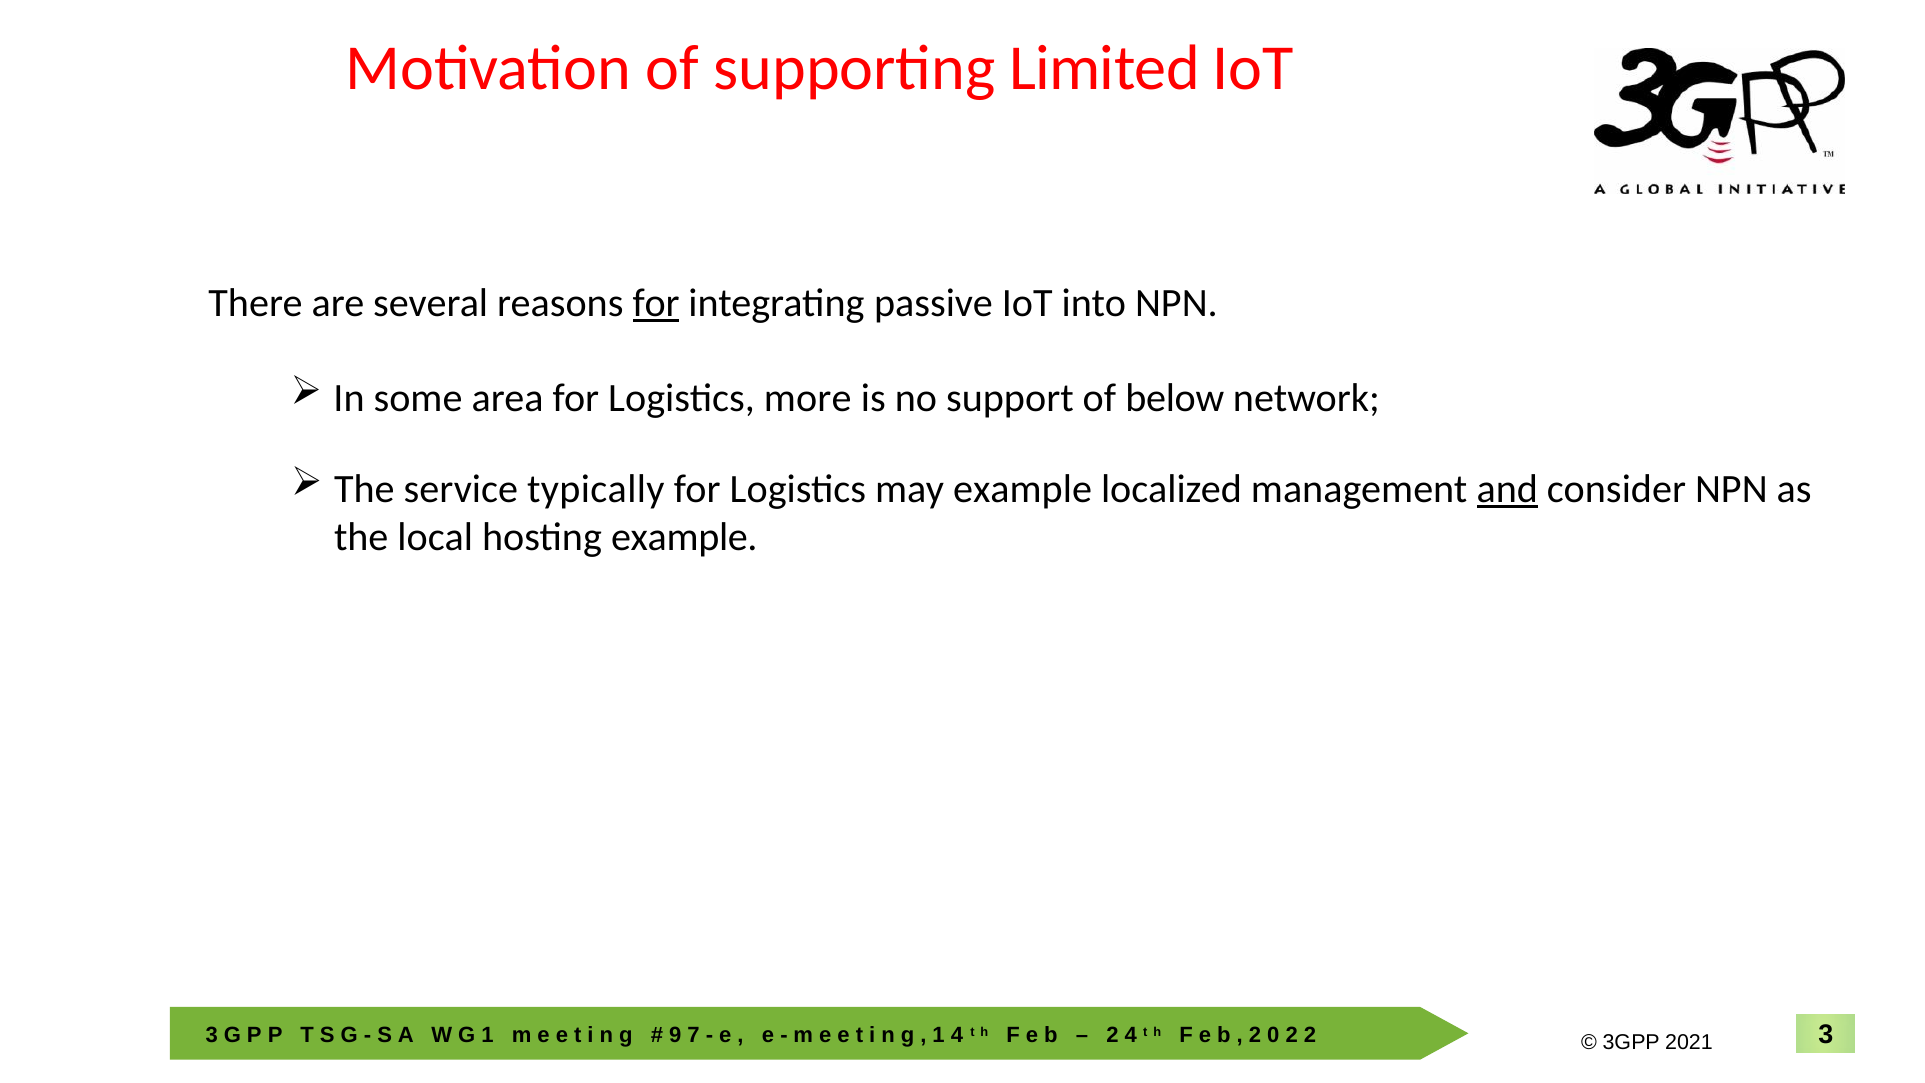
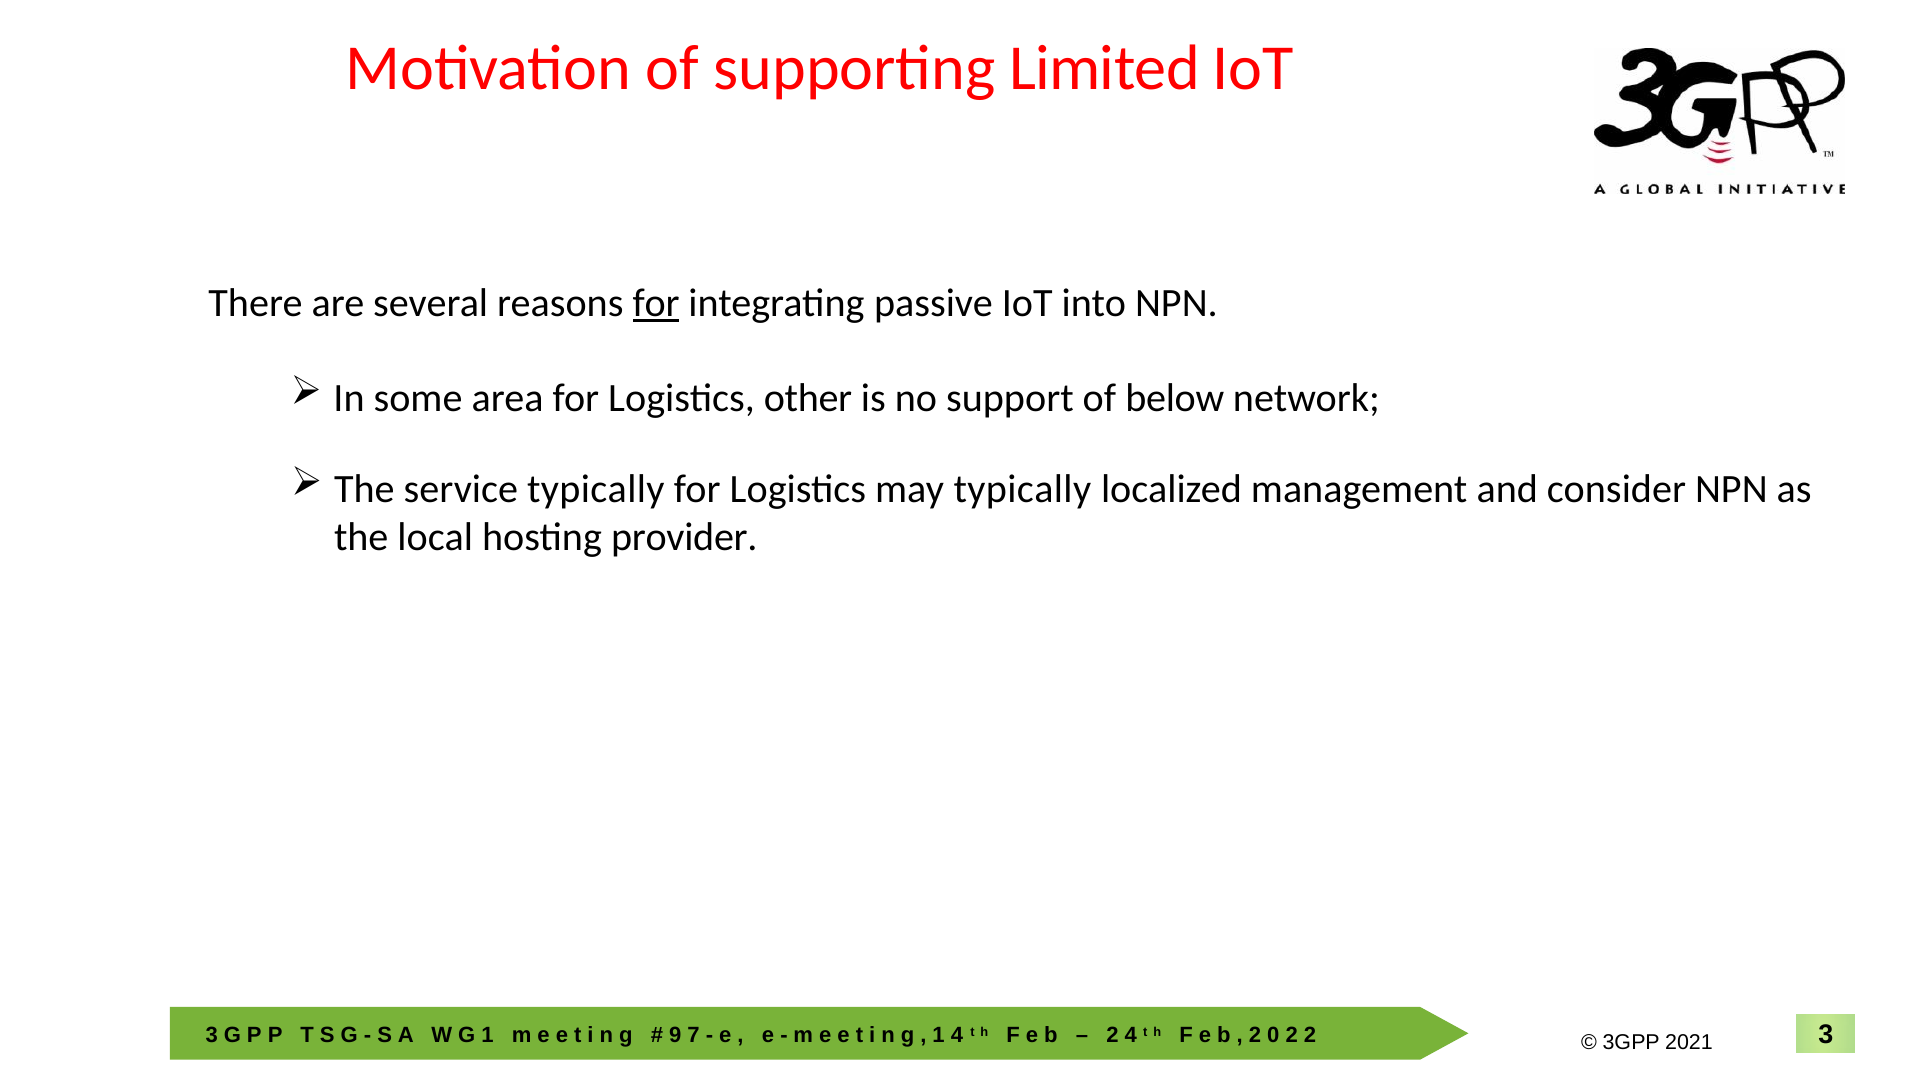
more: more -> other
may example: example -> typically
and underline: present -> none
hosting example: example -> provider
